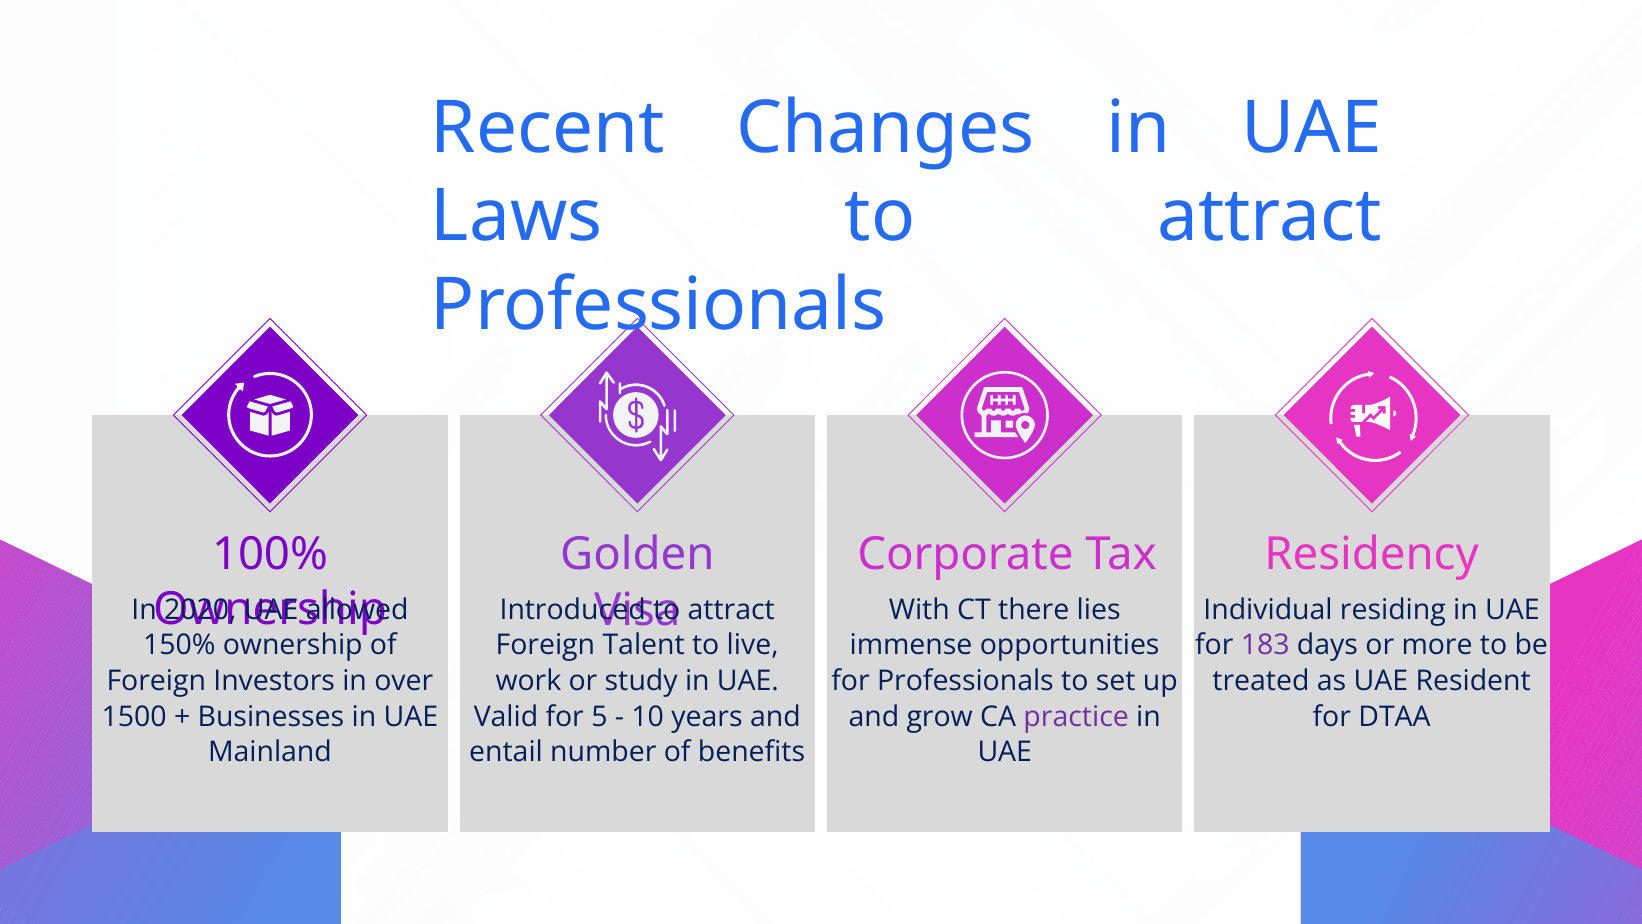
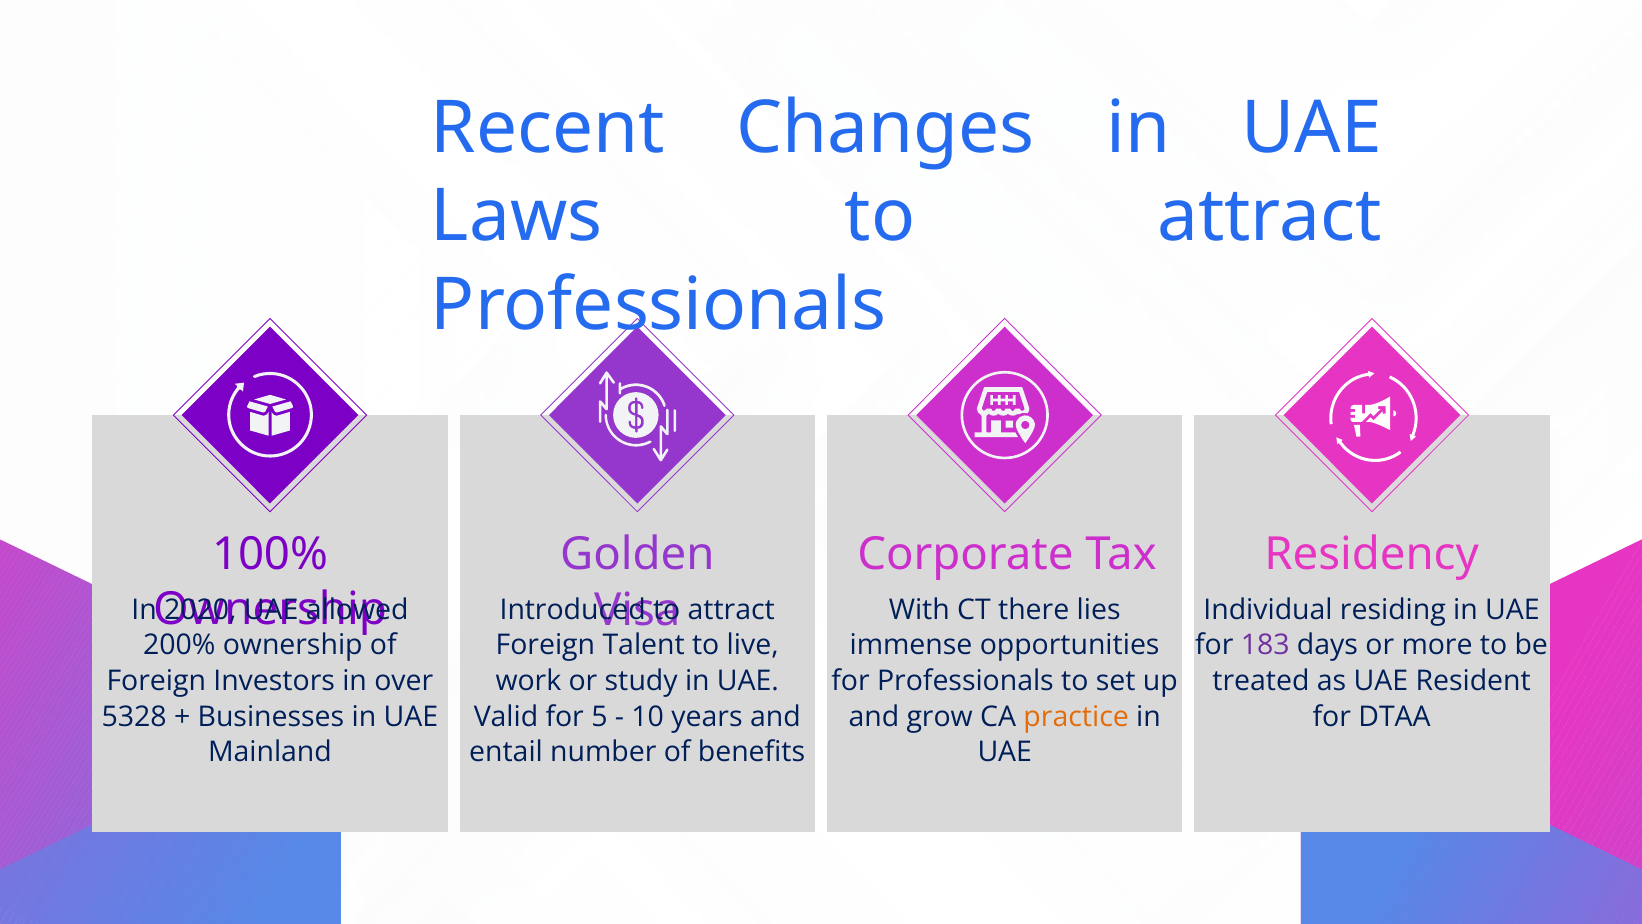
150%: 150% -> 200%
1500: 1500 -> 5328
practice colour: purple -> orange
